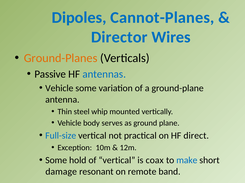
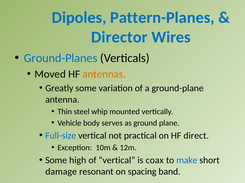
Cannot-Planes: Cannot-Planes -> Pattern-Planes
Ground-Planes colour: orange -> blue
Passive: Passive -> Moved
antennas colour: blue -> orange
Vehicle at (59, 88): Vehicle -> Greatly
hold: hold -> high
remote: remote -> spacing
